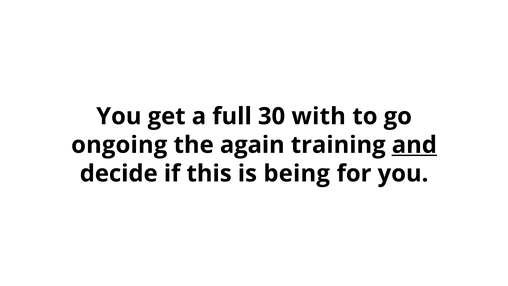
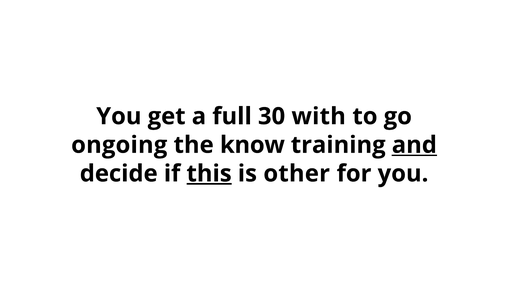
again: again -> know
this underline: none -> present
being: being -> other
